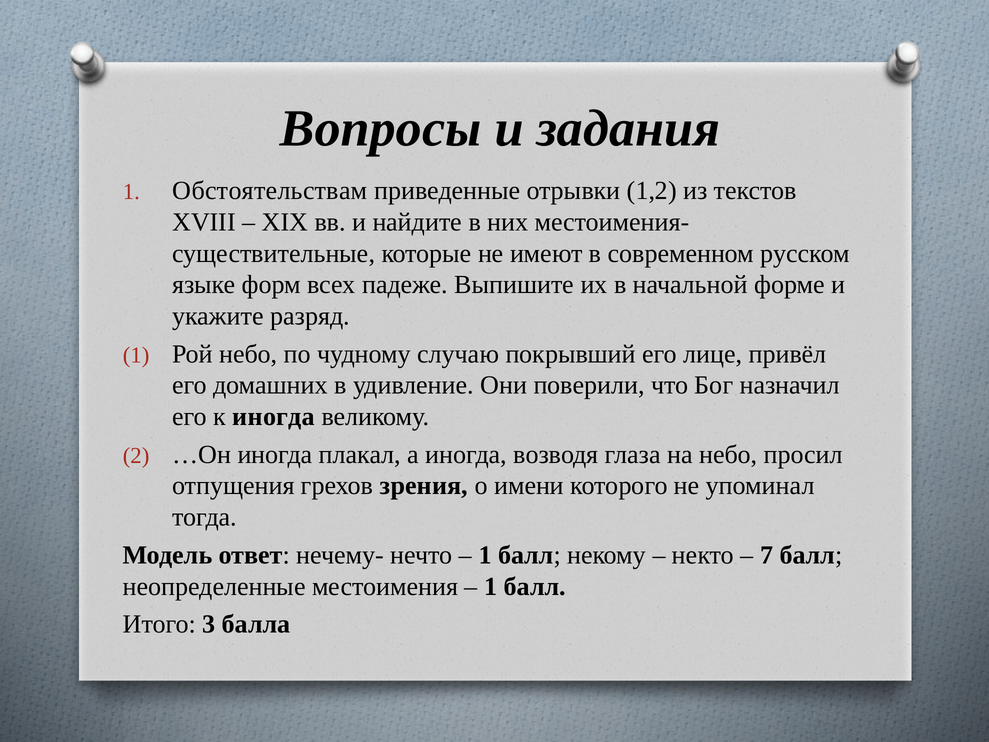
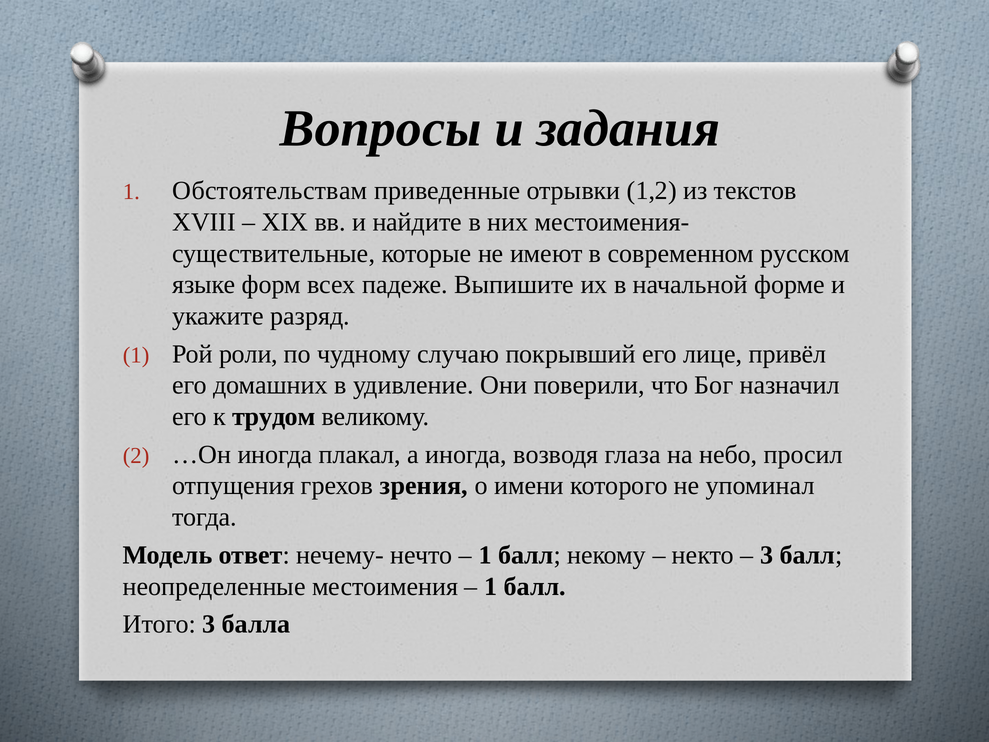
Рой небо: небо -> роли
к иногда: иногда -> трудом
7 at (767, 555): 7 -> 3
